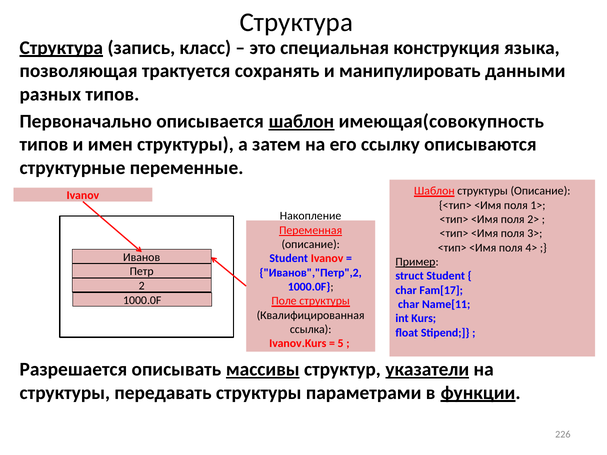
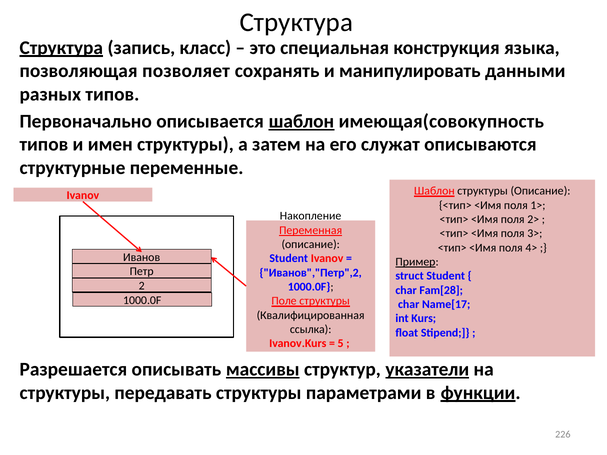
трактуется: трактуется -> позволяет
ссылку: ссылку -> служат
Fam[17: Fam[17 -> Fam[28
Name[11: Name[11 -> Name[17
